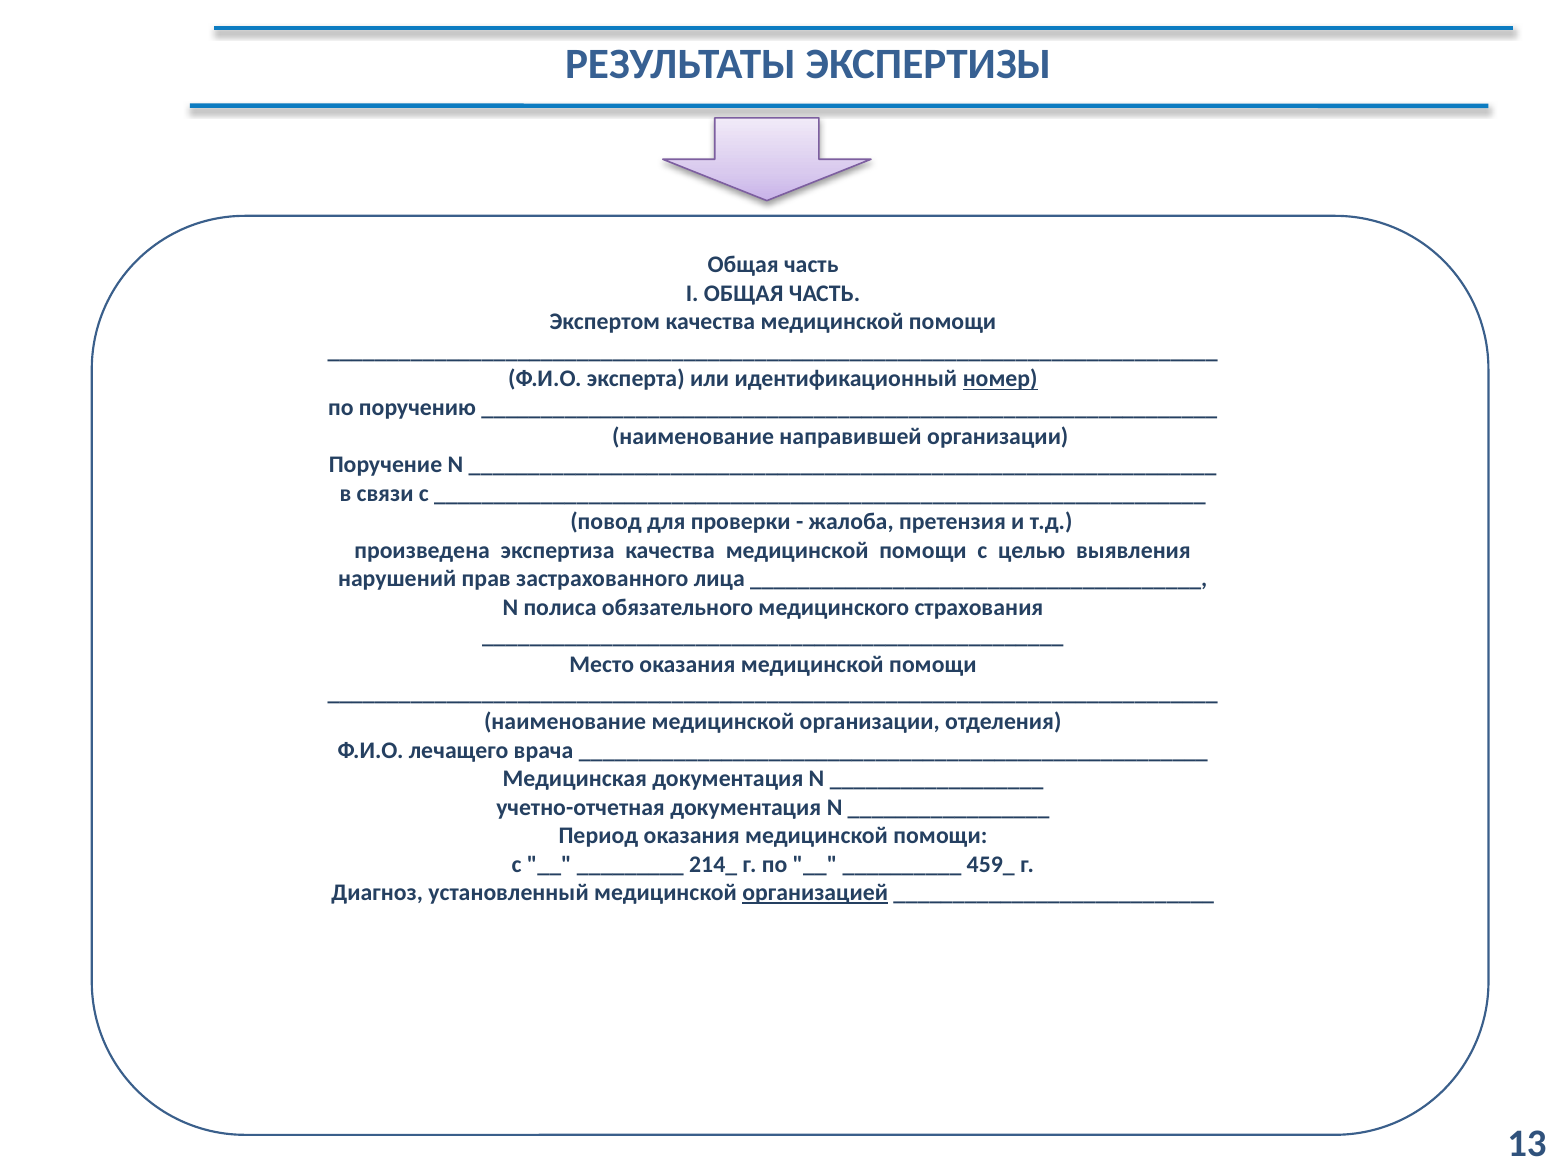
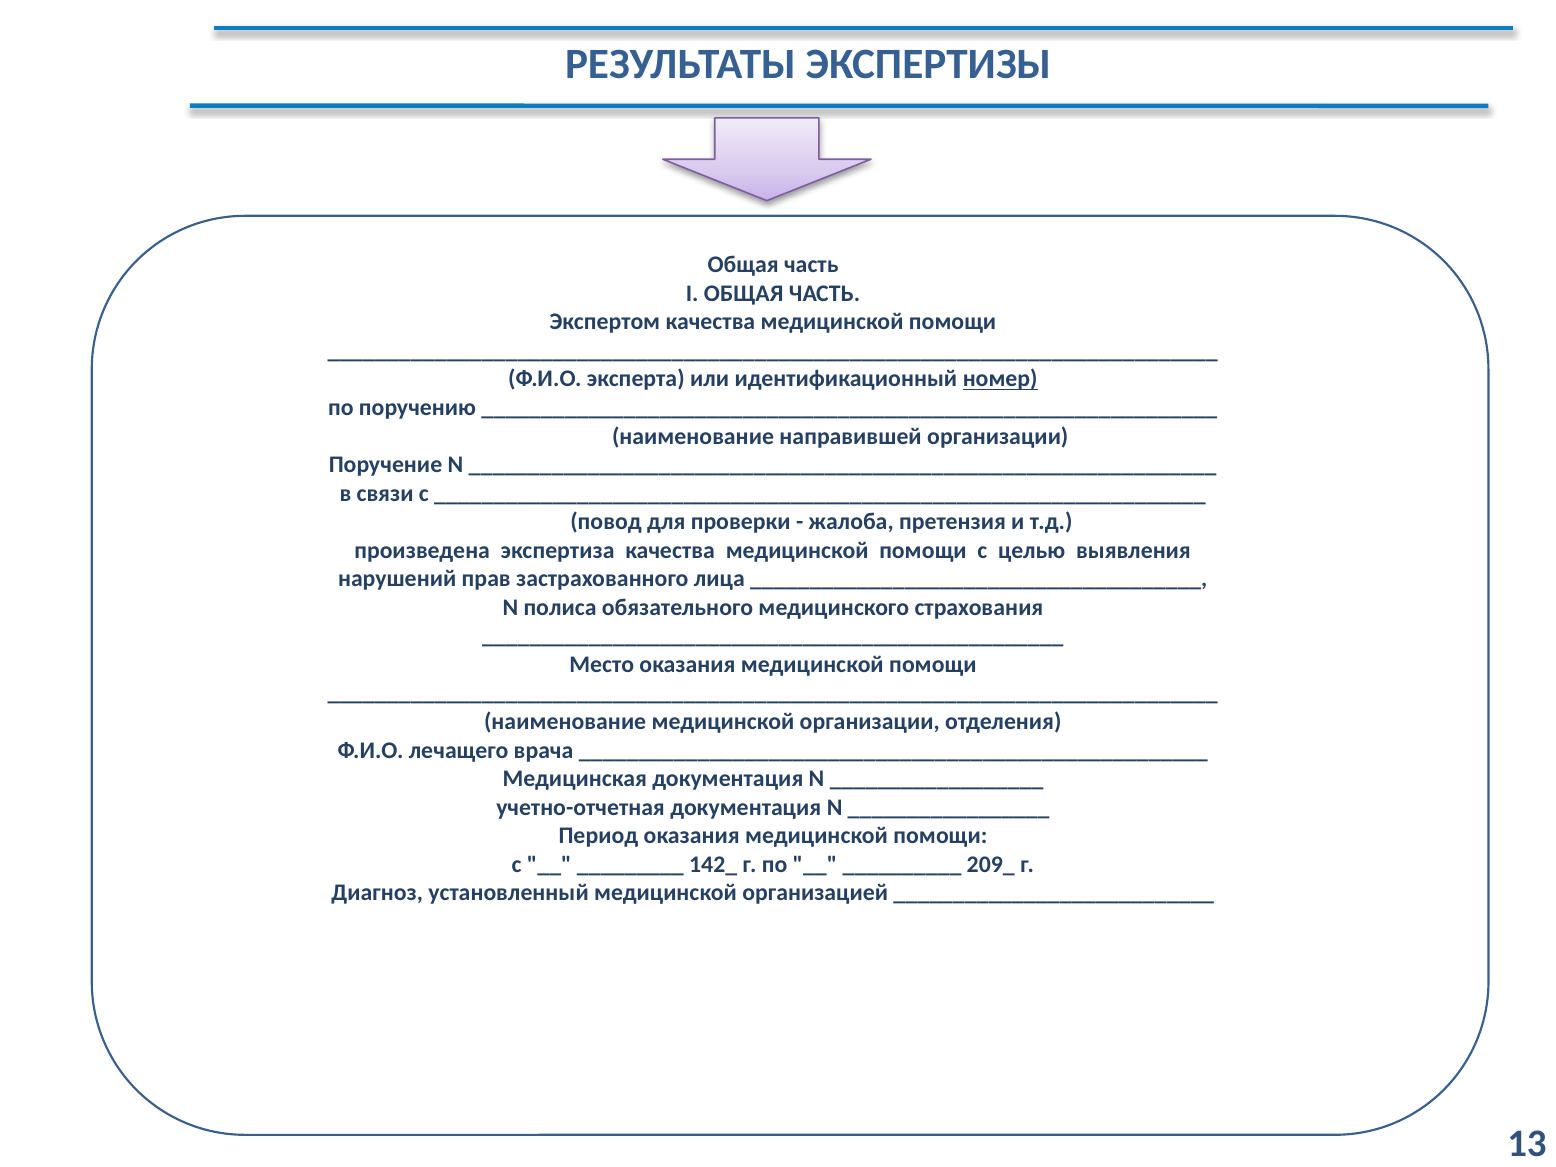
214_: 214_ -> 142_
459_: 459_ -> 209_
организацией underline: present -> none
